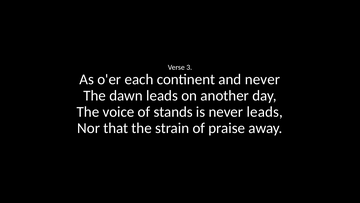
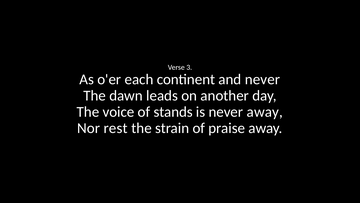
never leads: leads -> away
that: that -> rest
